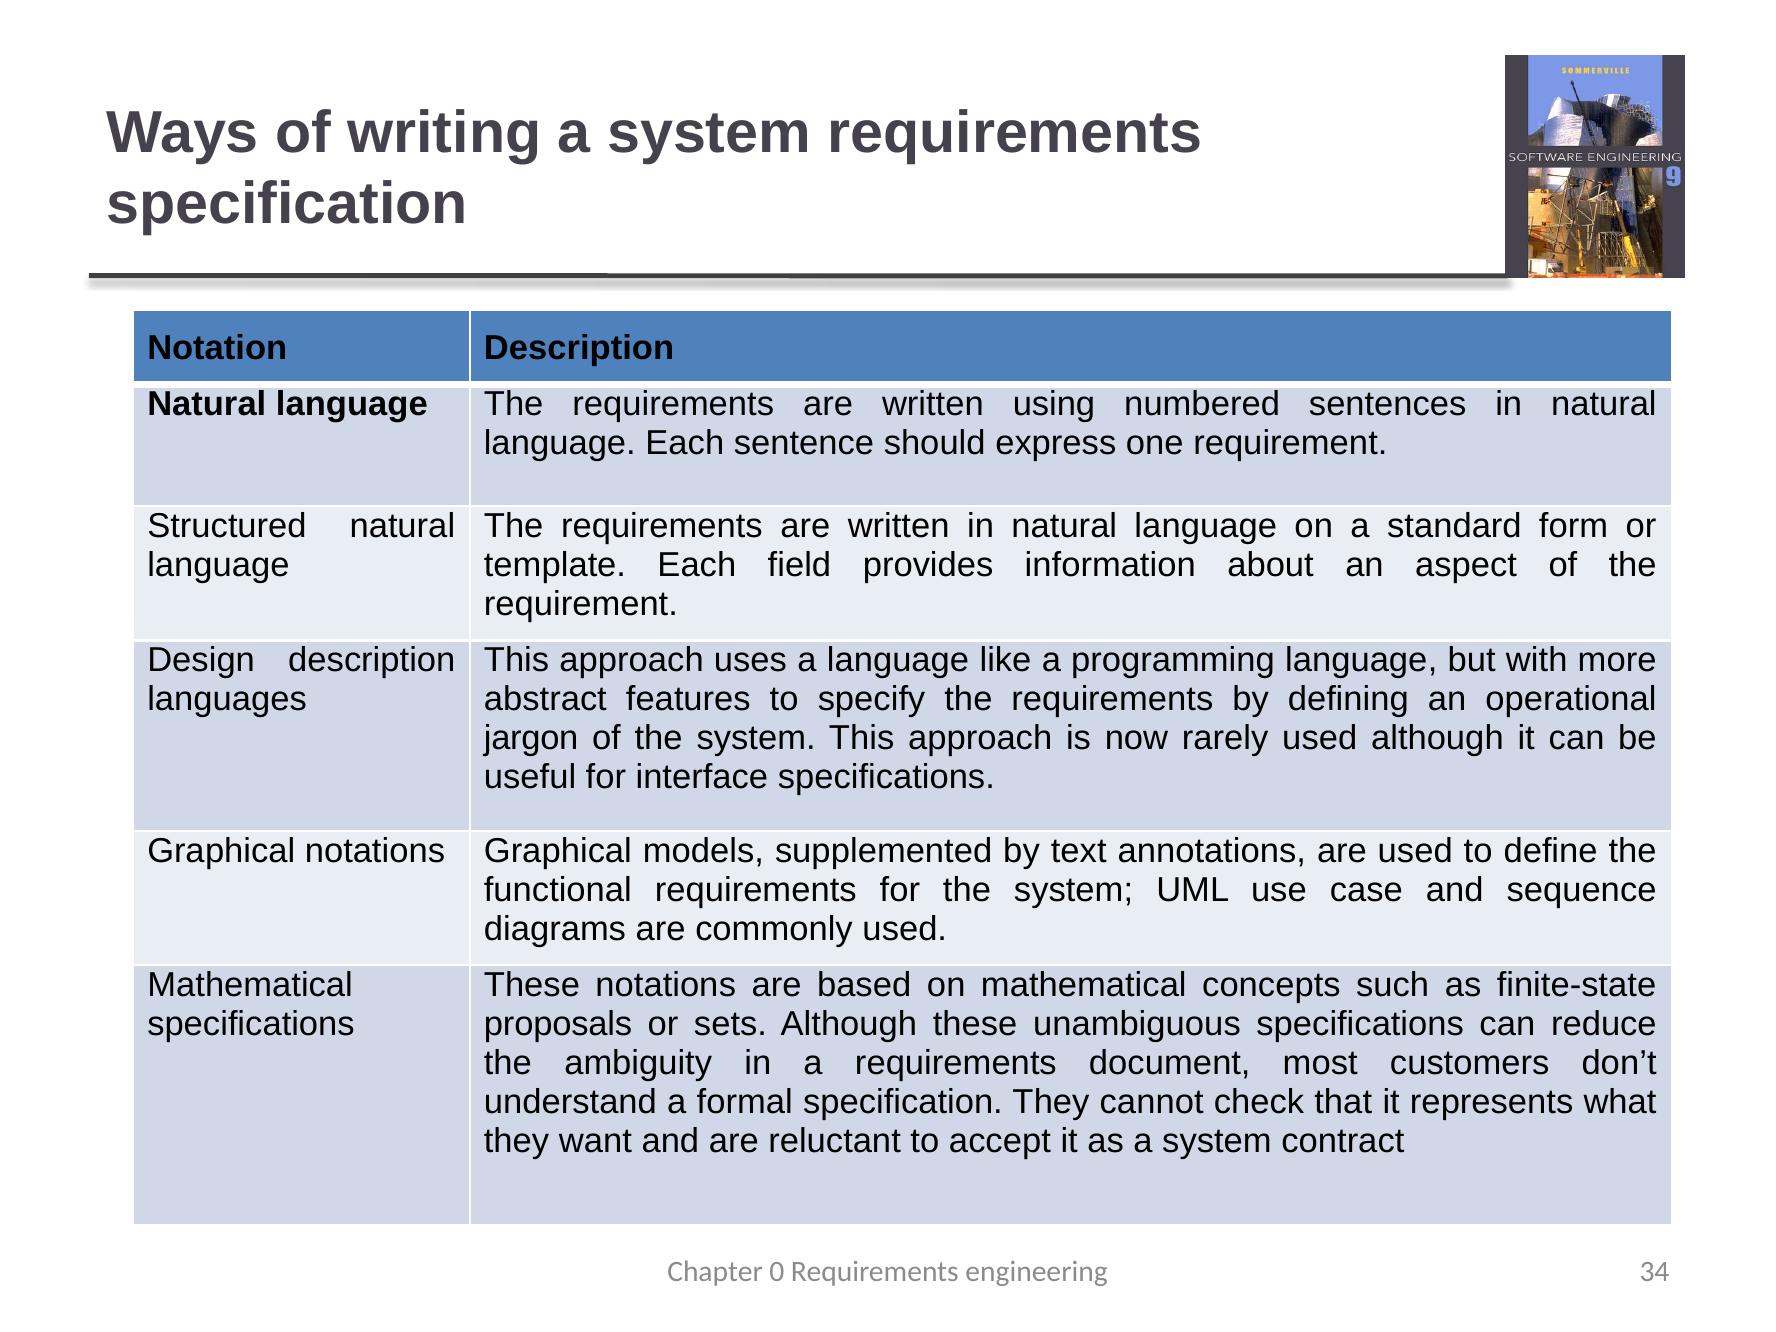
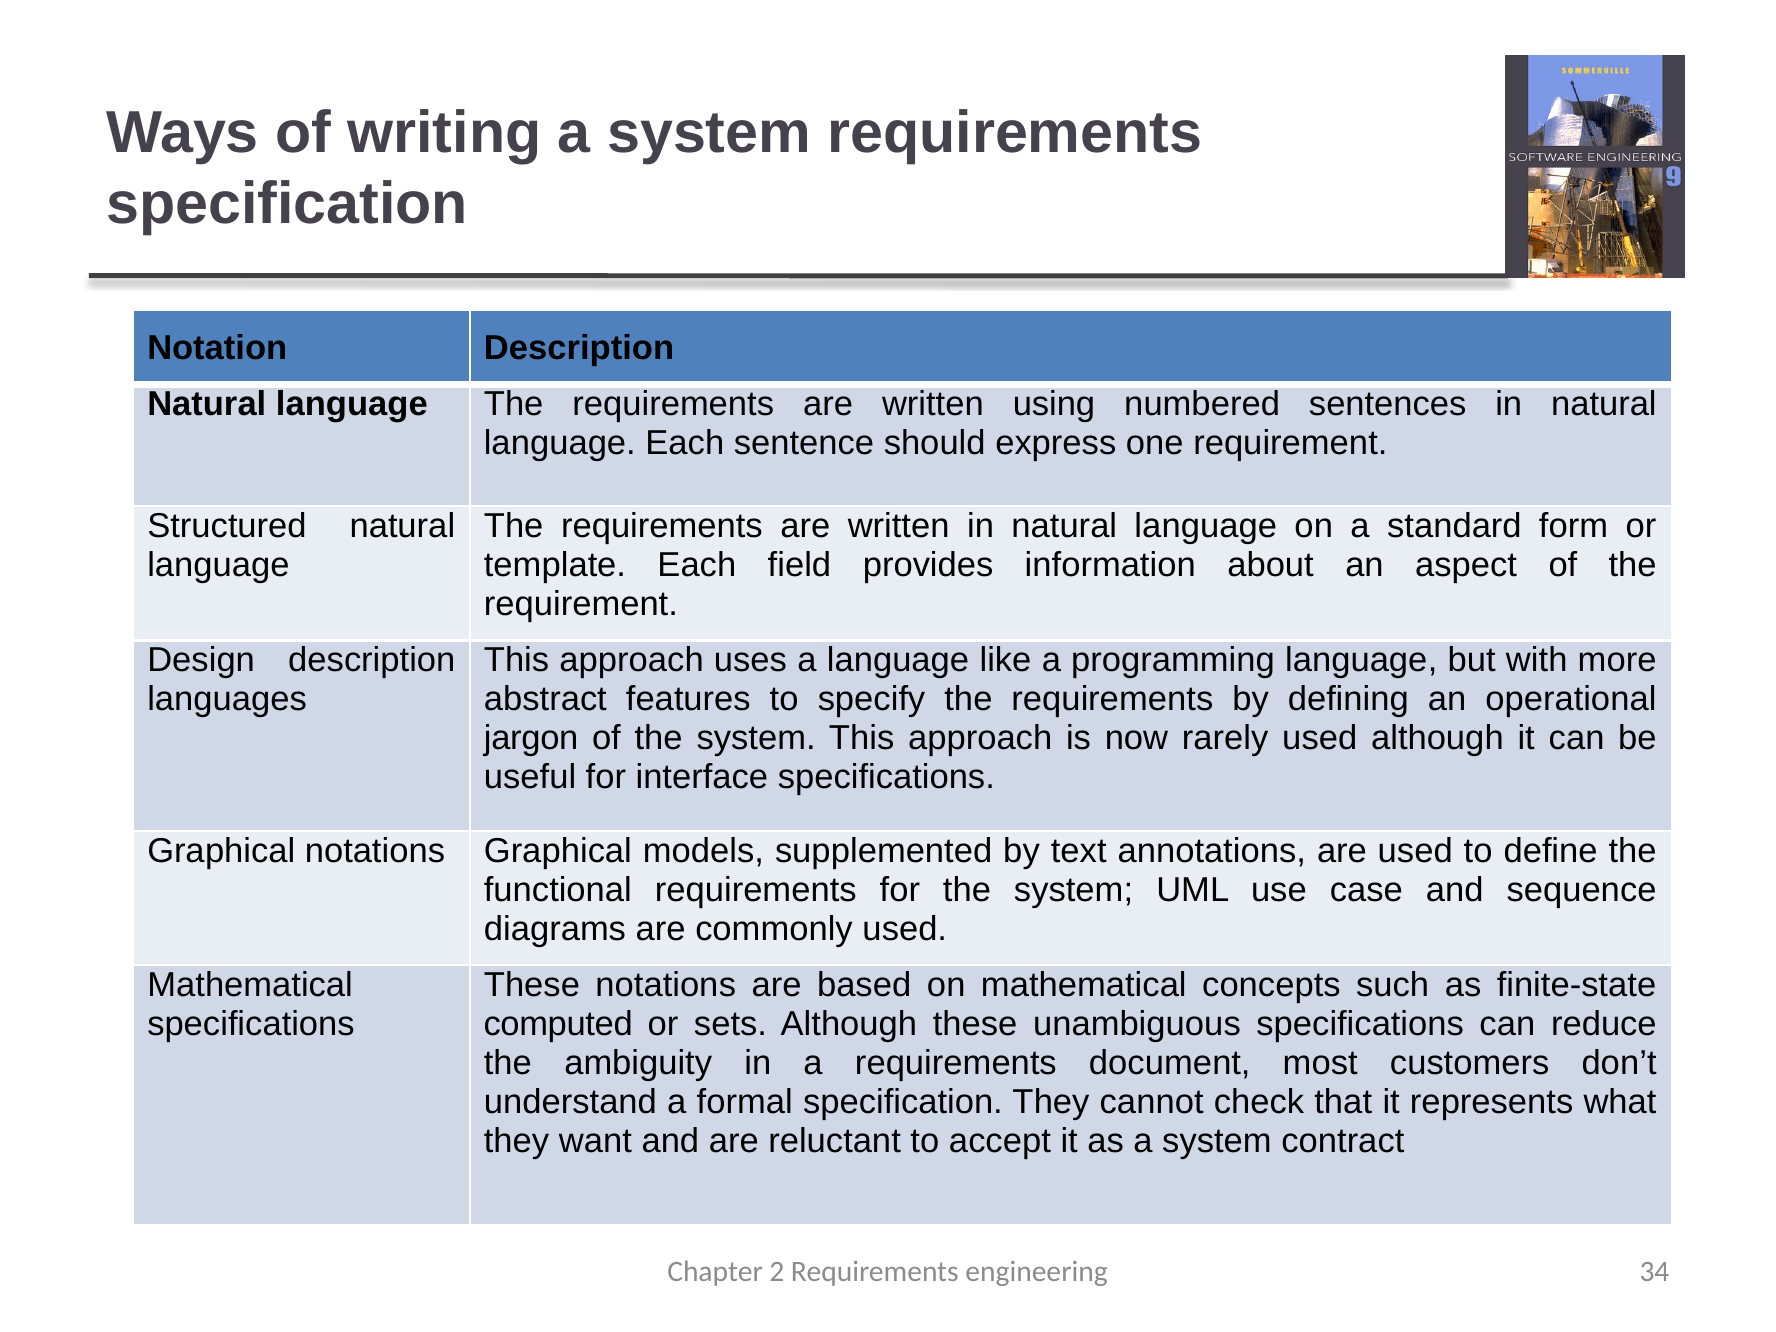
proposals: proposals -> computed
0: 0 -> 2
